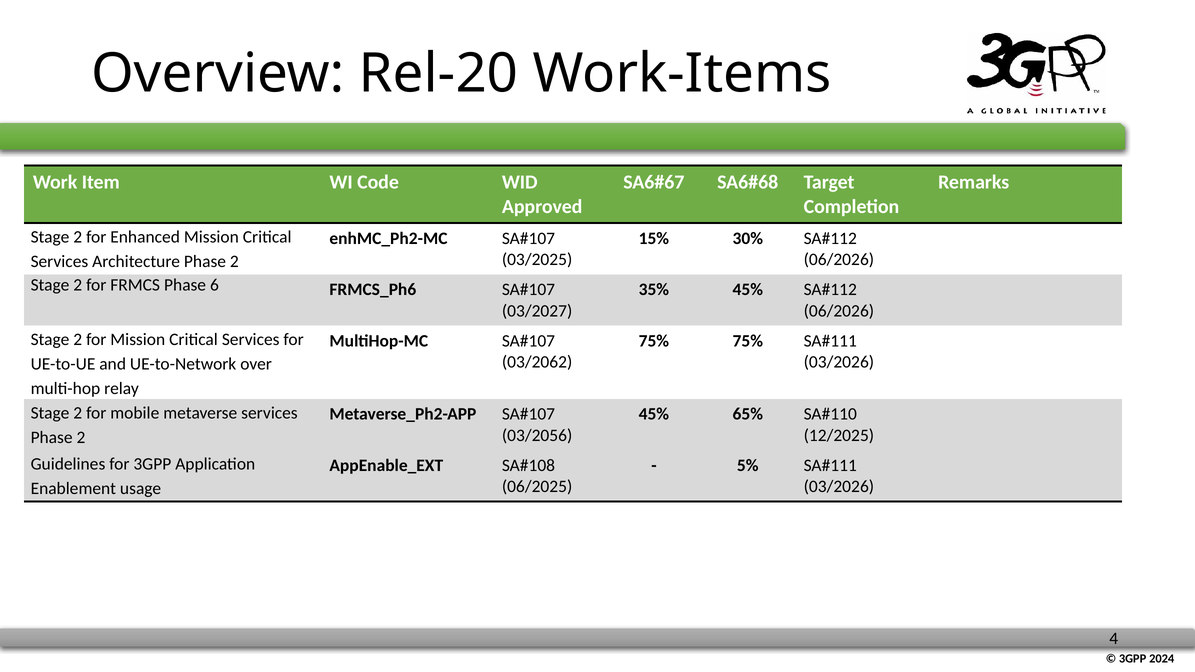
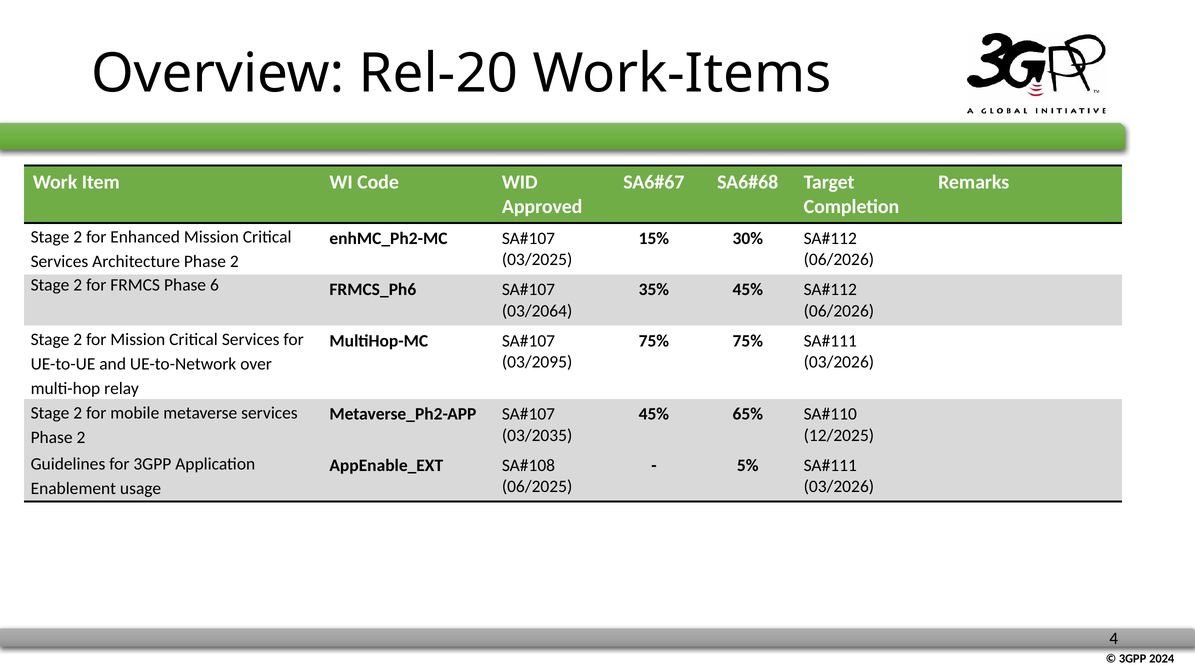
03/2027: 03/2027 -> 03/2064
03/2062: 03/2062 -> 03/2095
03/2056: 03/2056 -> 03/2035
